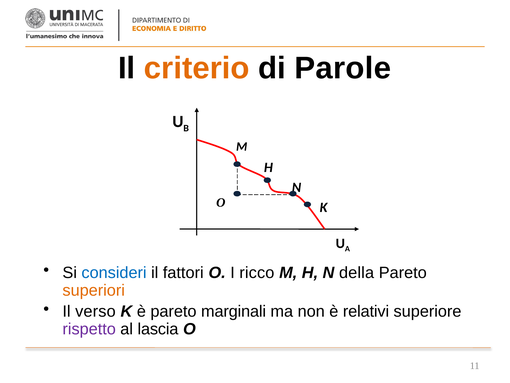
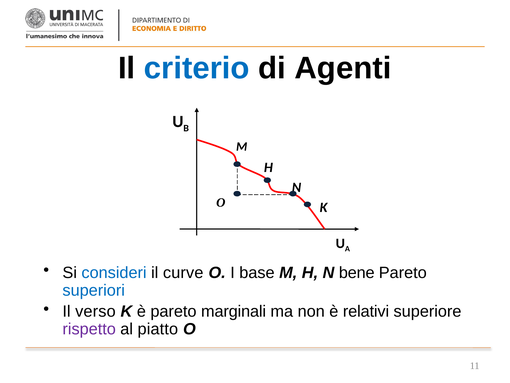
criterio colour: orange -> blue
Parole: Parole -> Agenti
fattori: fattori -> curve
ricco: ricco -> base
della: della -> bene
superiori colour: orange -> blue
lascia: lascia -> piatto
